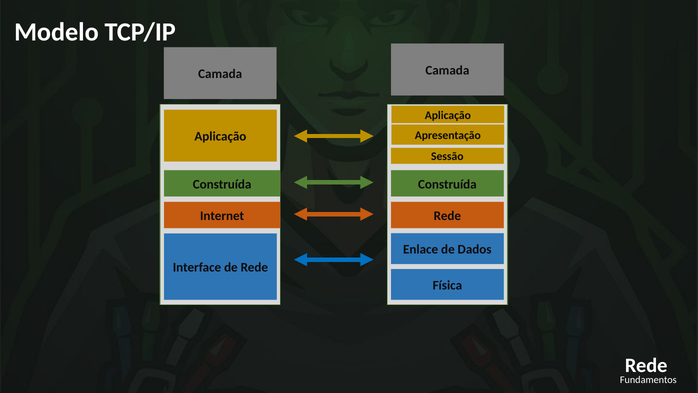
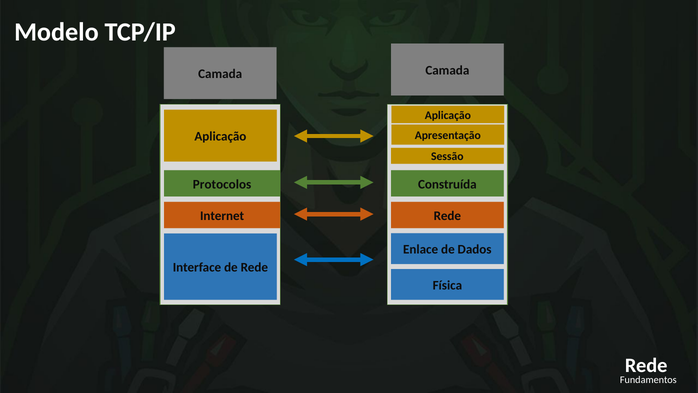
Construída at (222, 184): Construída -> Protocolos
